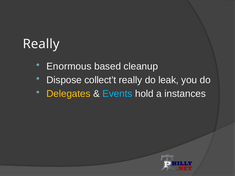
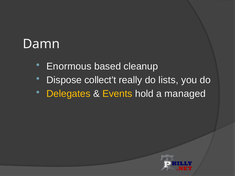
Really at (41, 44): Really -> Damn
leak: leak -> lists
Events colour: light blue -> yellow
instances: instances -> managed
